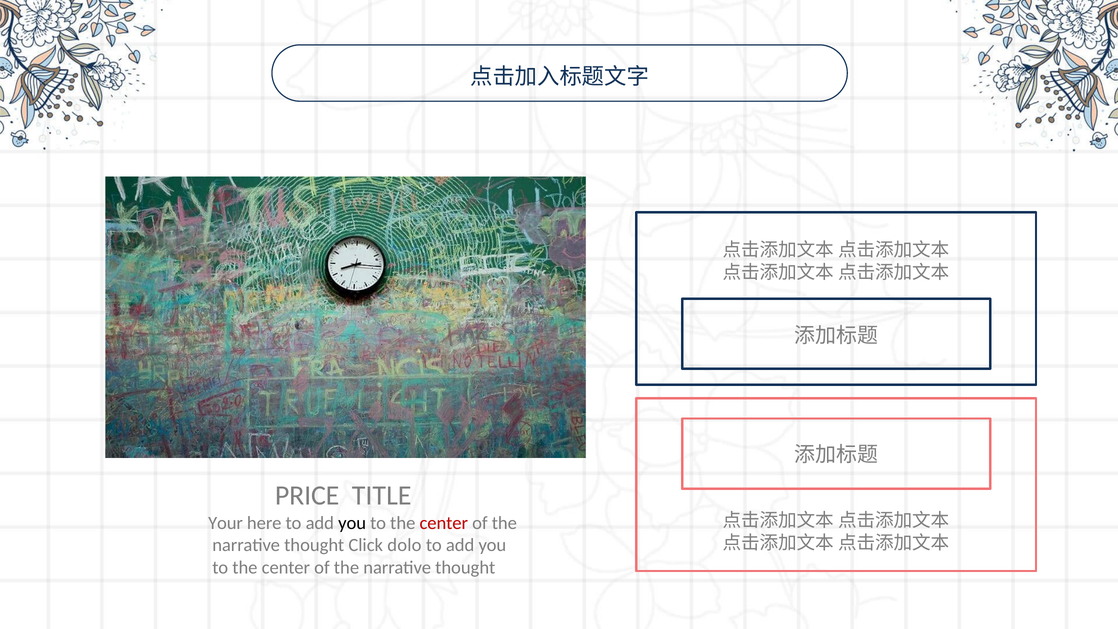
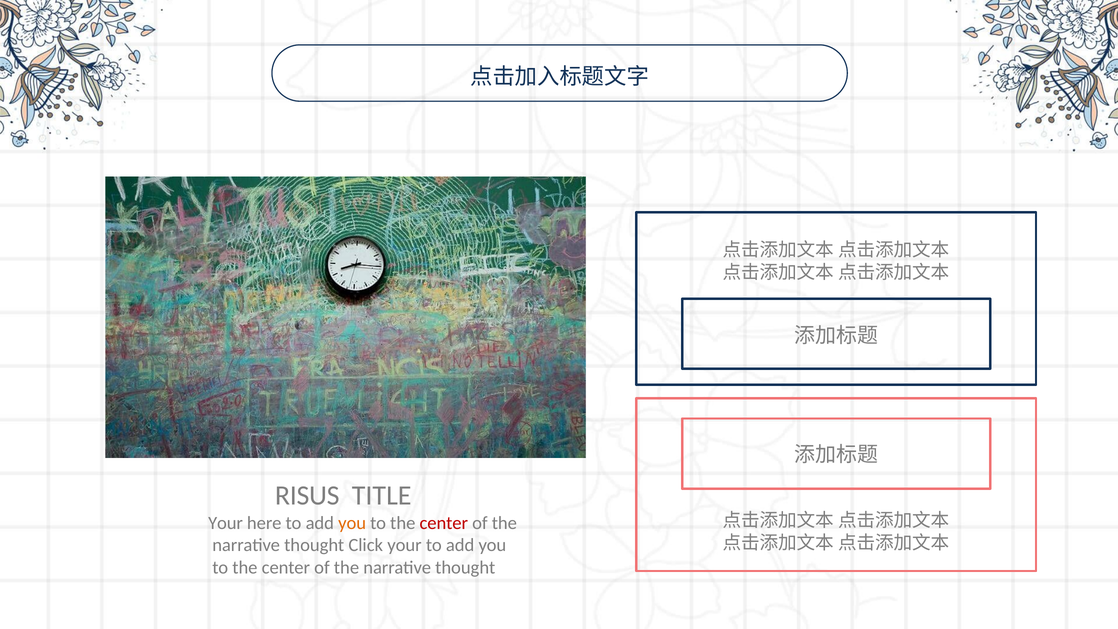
PRICE: PRICE -> RISUS
you at (352, 523) colour: black -> orange
Click dolo: dolo -> your
